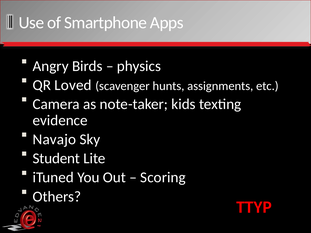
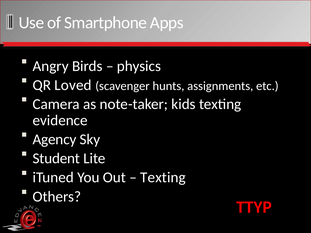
Navajo: Navajo -> Agency
Scoring at (163, 178): Scoring -> Texting
